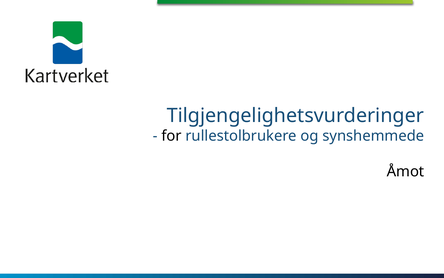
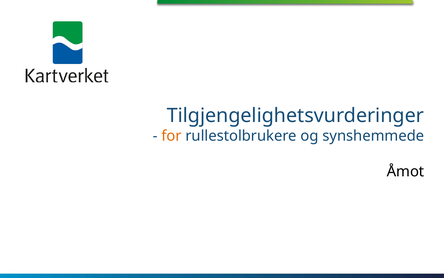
for colour: black -> orange
